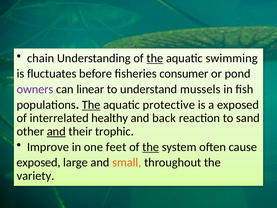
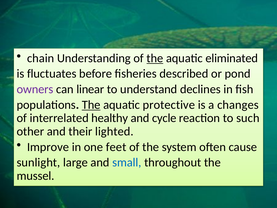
swimming: swimming -> eliminated
consumer: consumer -> described
mussels: mussels -> declines
a exposed: exposed -> changes
back: back -> cycle
sand: sand -> such
and at (56, 131) underline: present -> none
trophic: trophic -> lighted
the at (151, 147) underline: present -> none
exposed at (39, 162): exposed -> sunlight
small colour: orange -> blue
variety: variety -> mussel
